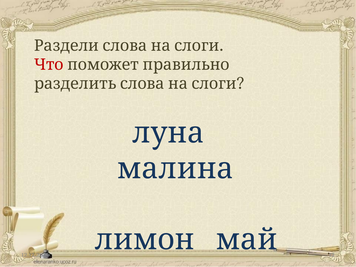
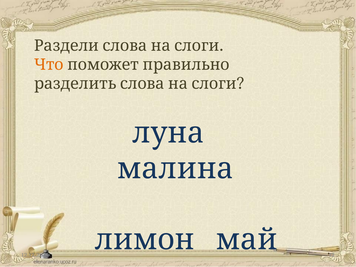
Что colour: red -> orange
